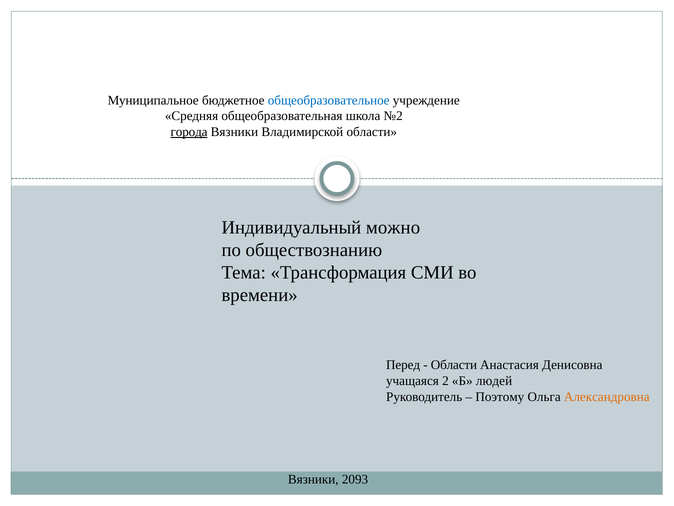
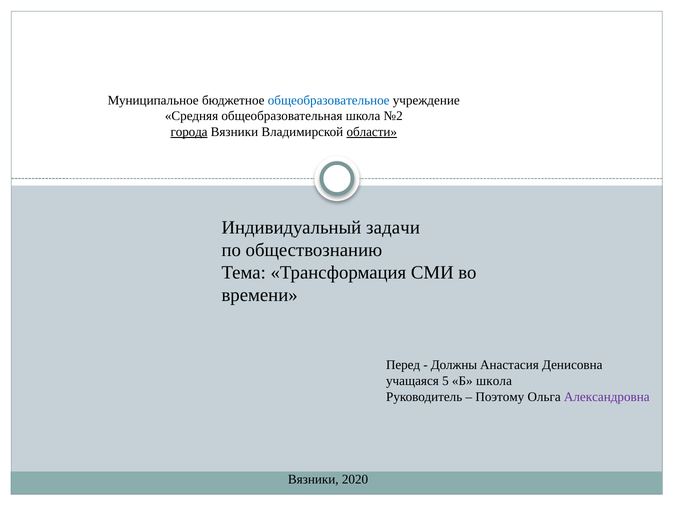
области at (372, 132) underline: none -> present
можно: можно -> задачи
Области at (454, 365): Области -> Должны
2: 2 -> 5
Б людей: людей -> школа
Александровна colour: orange -> purple
2093: 2093 -> 2020
